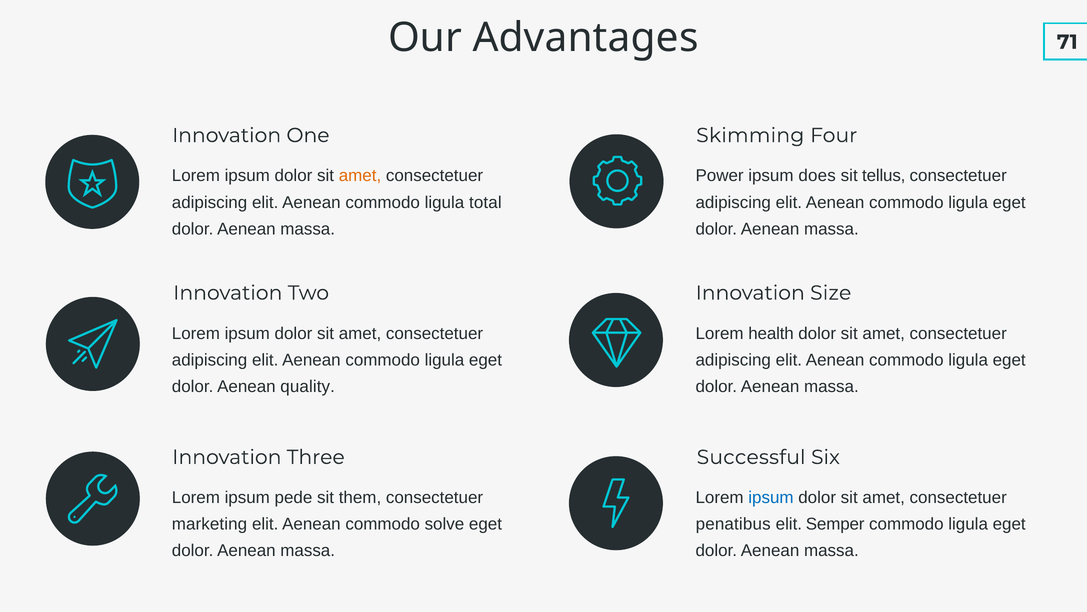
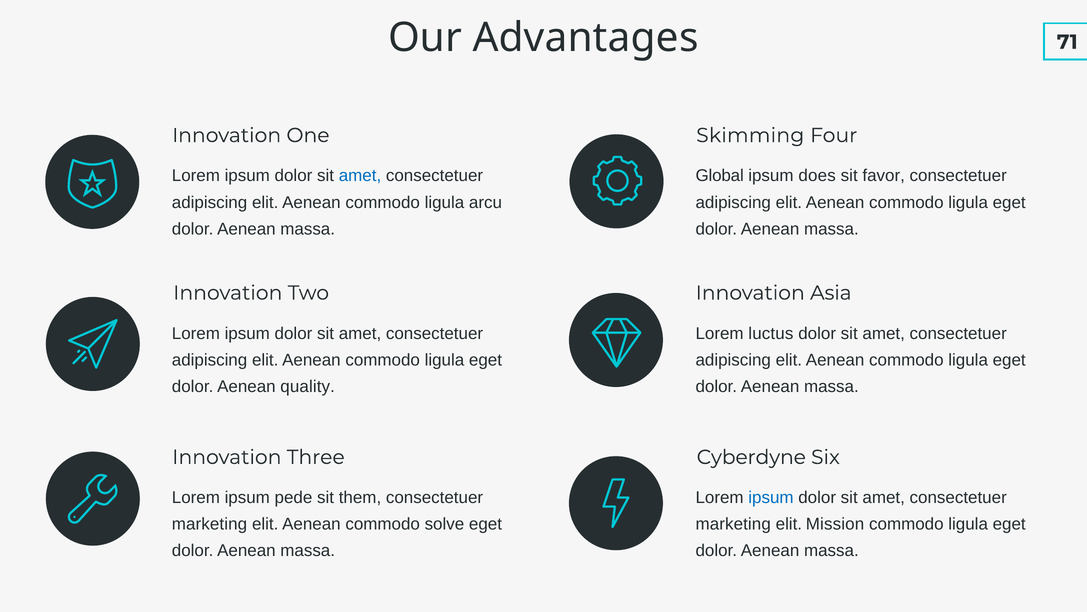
amet at (360, 176) colour: orange -> blue
Power: Power -> Global
tellus: tellus -> favor
total: total -> arcu
Size: Size -> Asia
health: health -> luctus
Successful: Successful -> Cyberdyne
penatibus at (733, 524): penatibus -> marketing
Semper: Semper -> Mission
